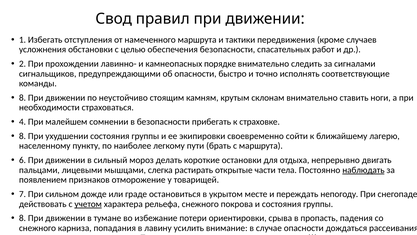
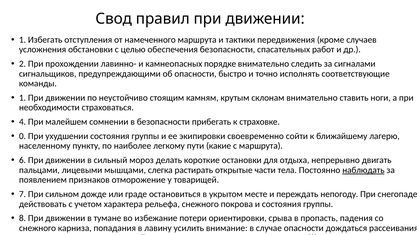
8 at (22, 98): 8 -> 1
8 at (22, 136): 8 -> 0
брать: брать -> какие
учетом underline: present -> none
